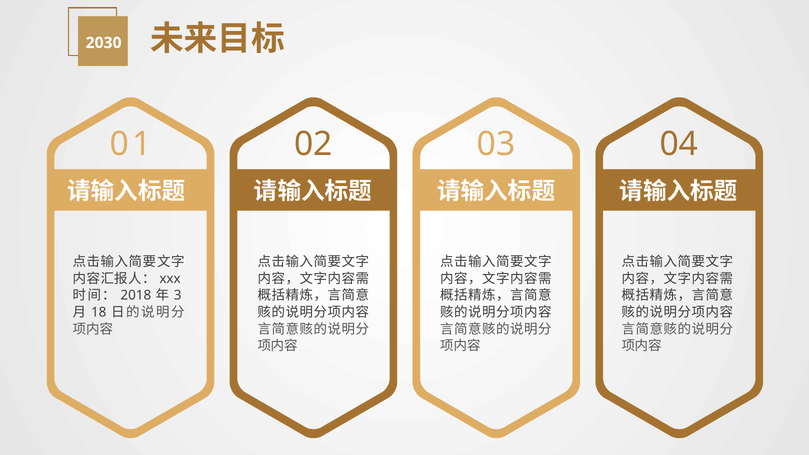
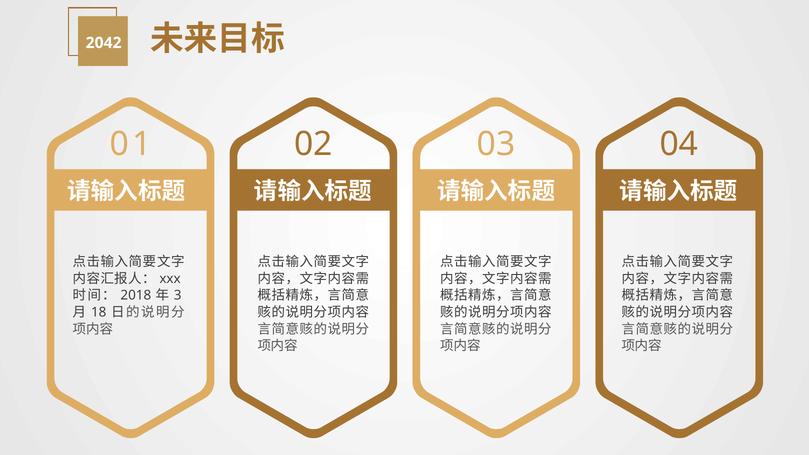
2030: 2030 -> 2042
